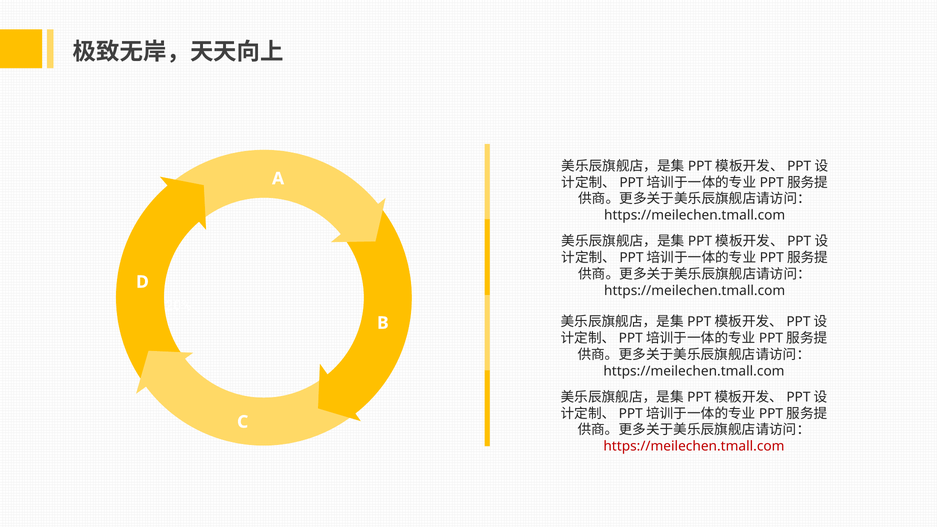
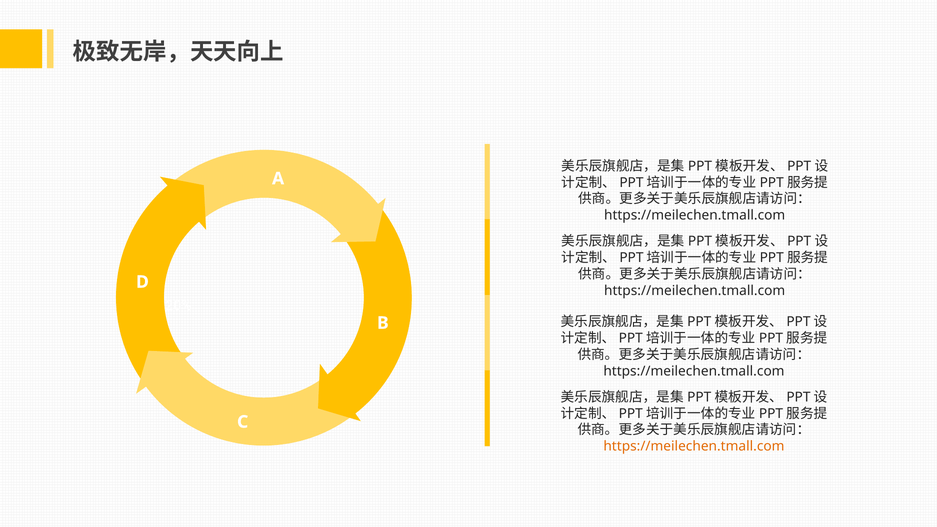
https://meilechen.tmall.com at (694, 446) colour: red -> orange
